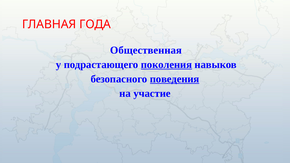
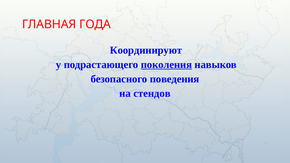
Общественная: Общественная -> Координируют
поведения underline: present -> none
участие: участие -> стендов
